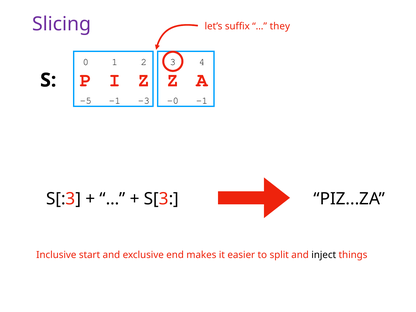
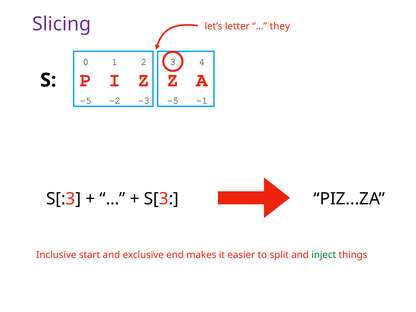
suffix: suffix -> letter
-5 -1: -1 -> -2
-3 -0: -0 -> -5
inject colour: black -> green
